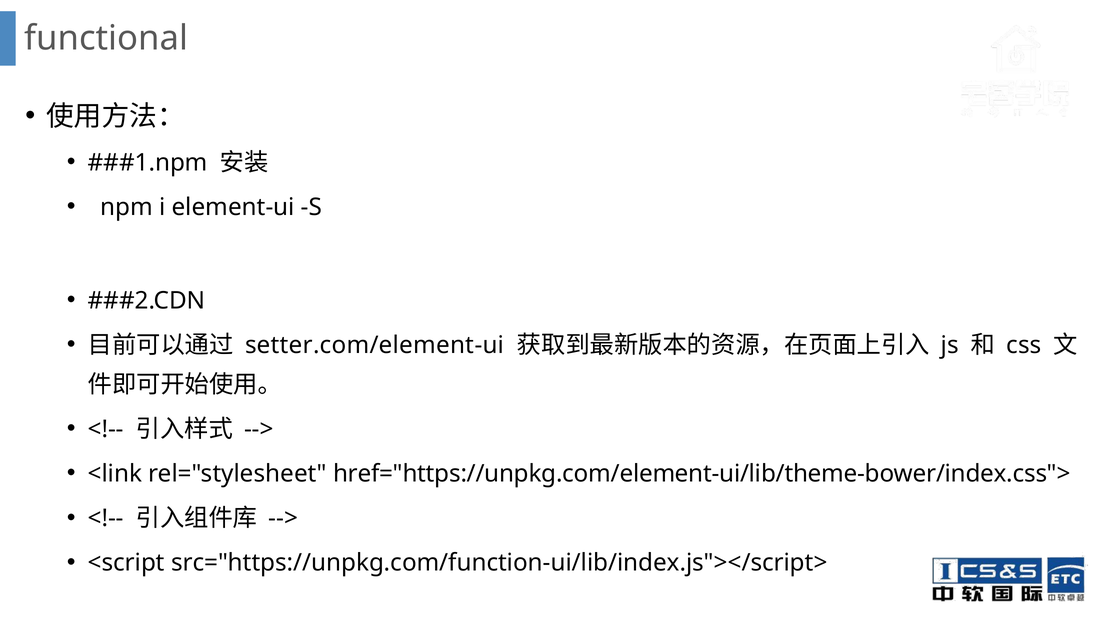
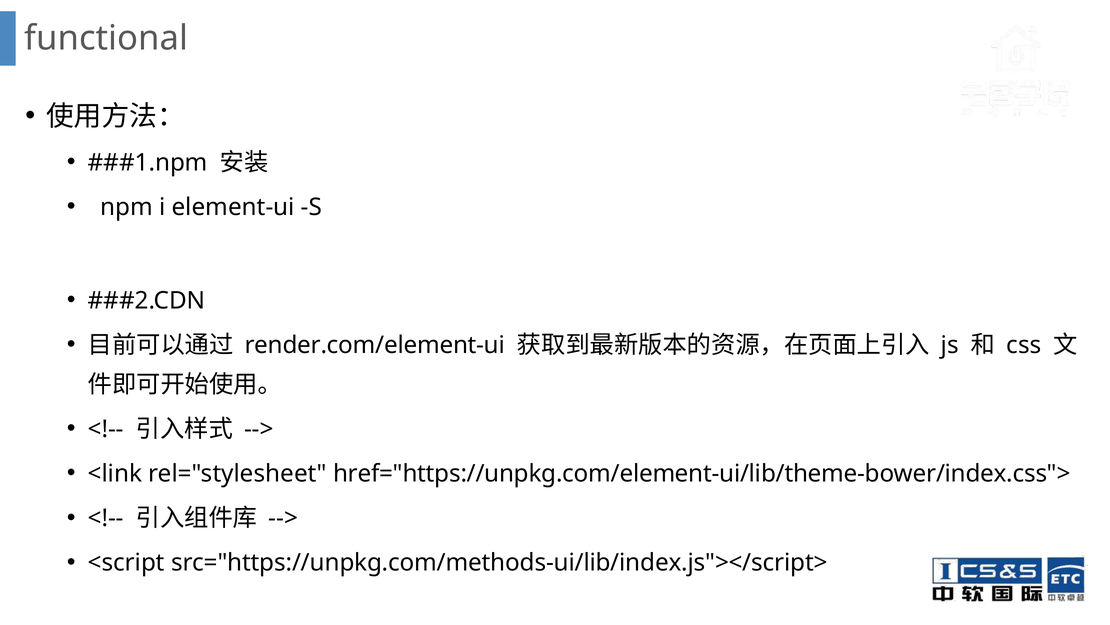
setter.com/element-ui: setter.com/element-ui -> render.com/element-ui
src="https://unpkg.com/function-ui/lib/index.js"></script>: src="https://unpkg.com/function-ui/lib/index.js"></script> -> src="https://unpkg.com/methods-ui/lib/index.js"></script>
